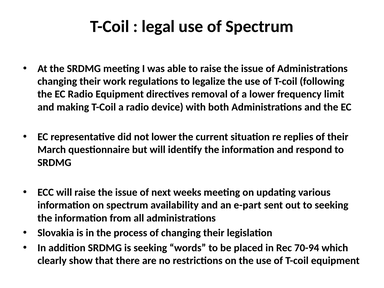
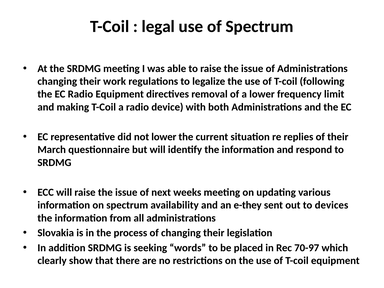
e-part: e-part -> e-they
to seeking: seeking -> devices
70-94: 70-94 -> 70-97
